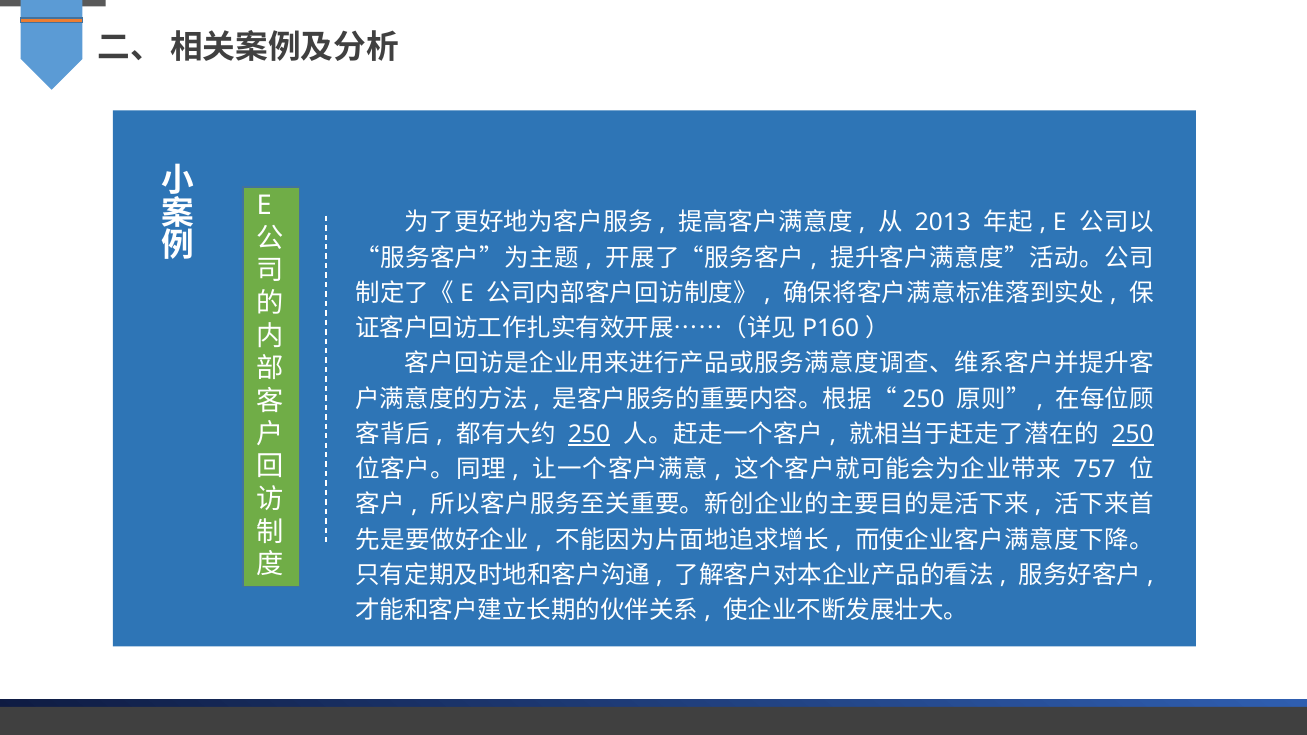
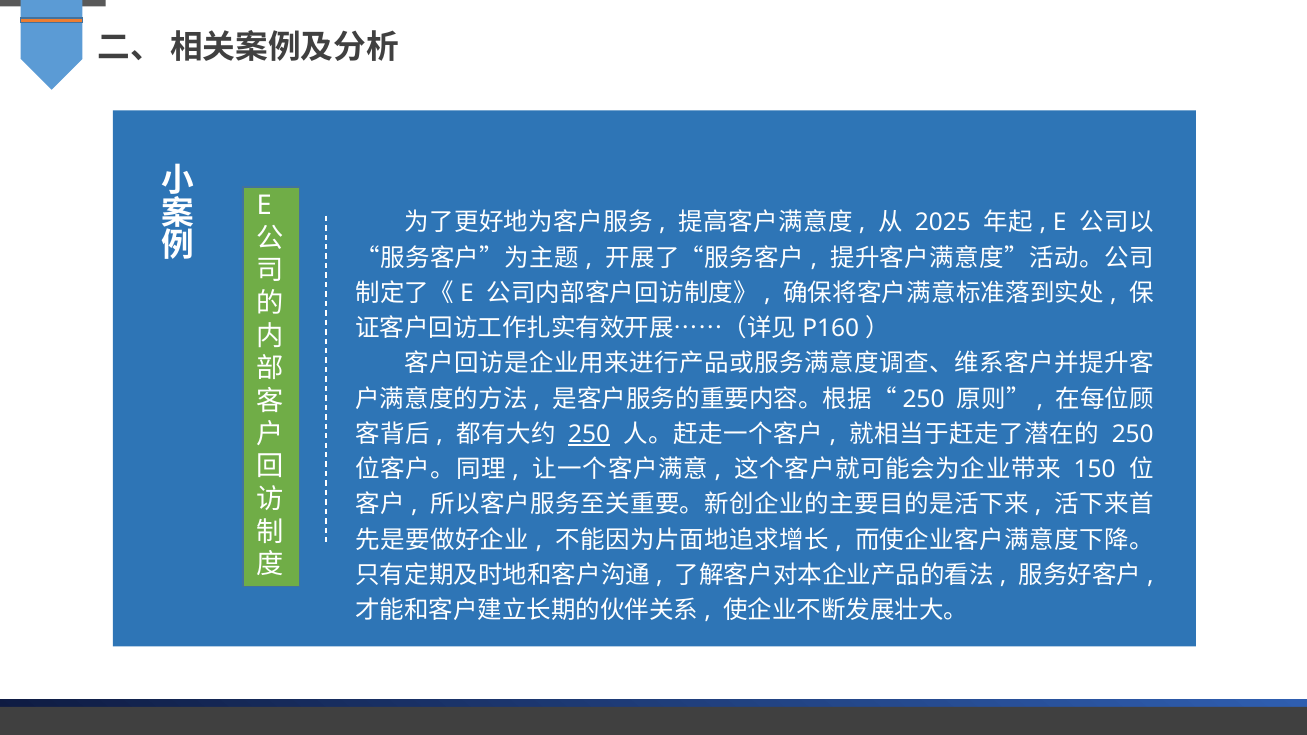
2013: 2013 -> 2025
250 at (1133, 434) underline: present -> none
757: 757 -> 150
